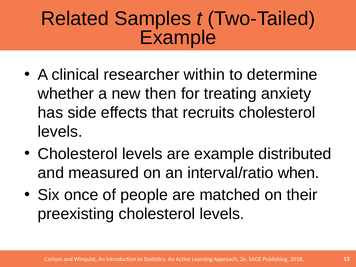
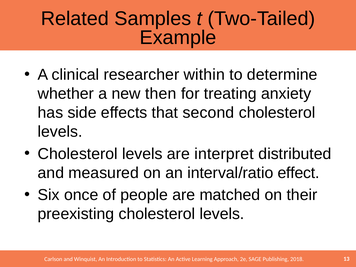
recruits: recruits -> second
are example: example -> interpret
when: when -> effect
